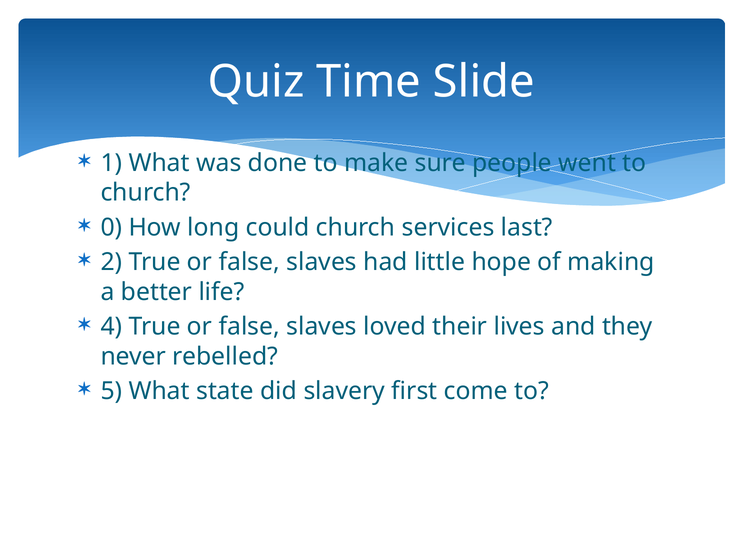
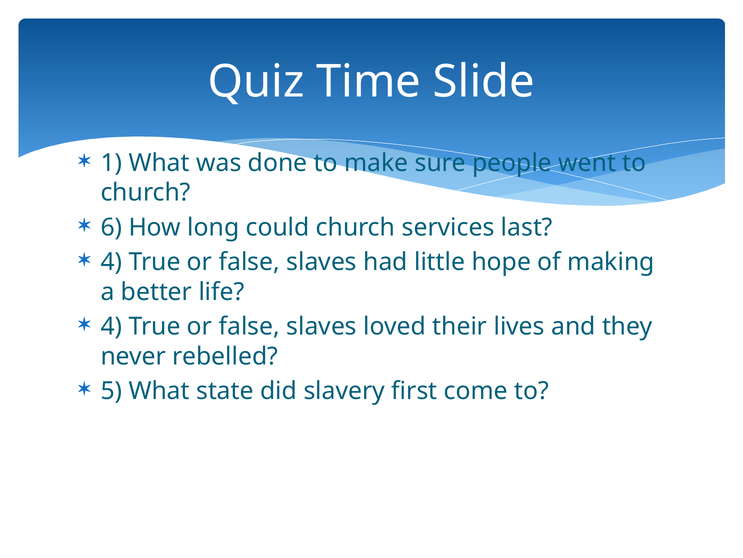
0: 0 -> 6
2 at (111, 262): 2 -> 4
